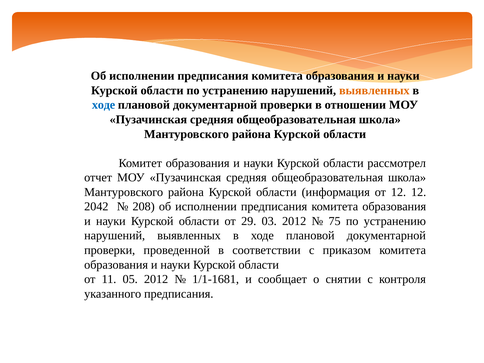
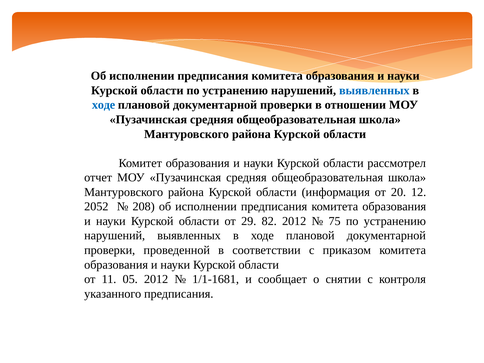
выявленных at (374, 90) colour: orange -> blue
от 12: 12 -> 20
2042: 2042 -> 2052
03: 03 -> 82
